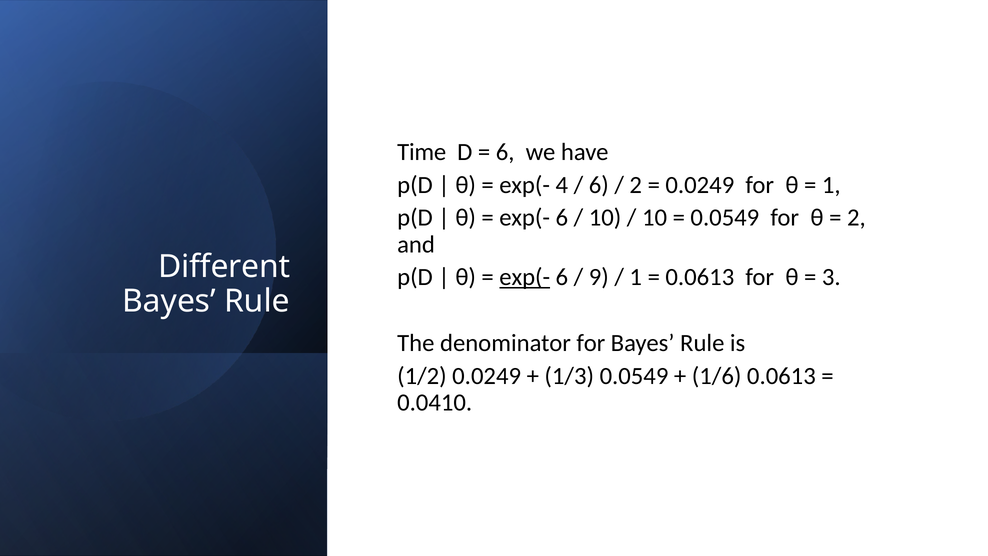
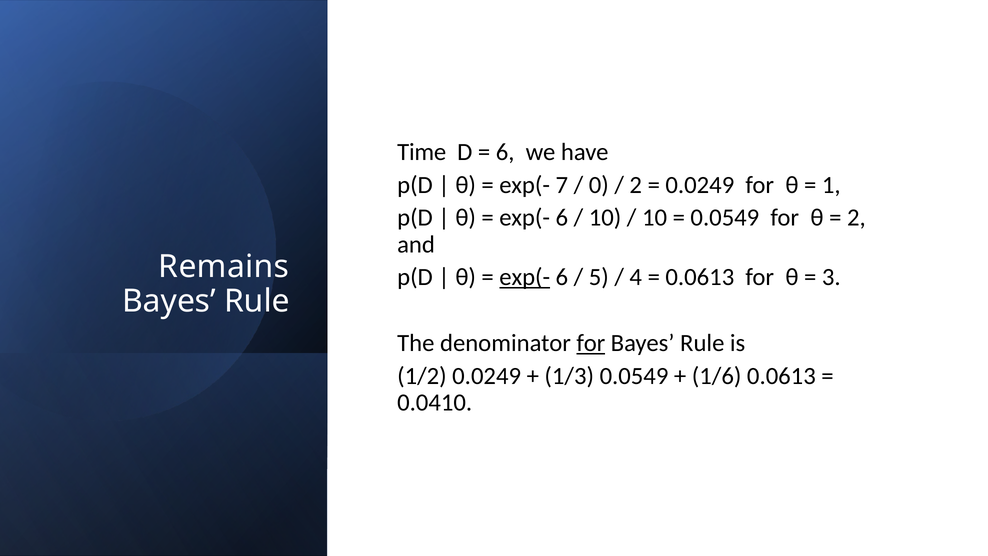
4: 4 -> 7
6 at (599, 185): 6 -> 0
Different: Different -> Remains
9: 9 -> 5
1 at (636, 277): 1 -> 4
for at (591, 343) underline: none -> present
